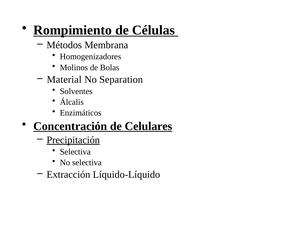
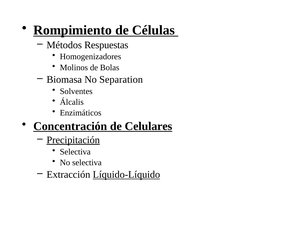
Membrana: Membrana -> Respuestas
Material: Material -> Biomasa
Líquido-Líquido underline: none -> present
